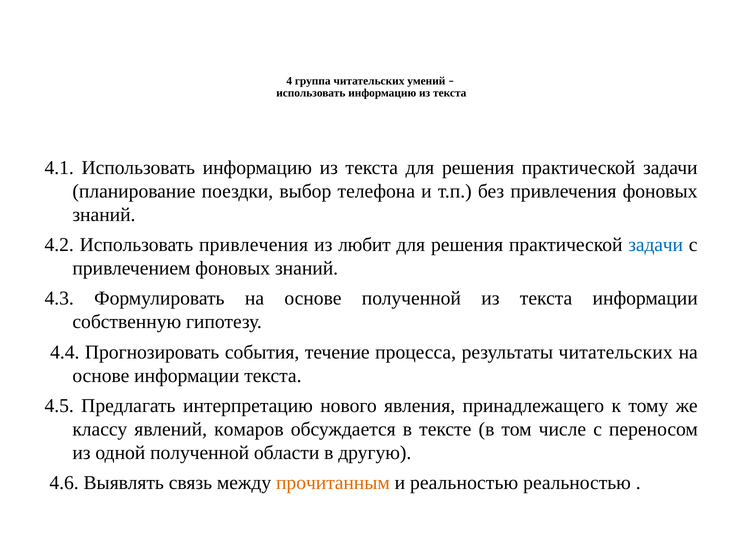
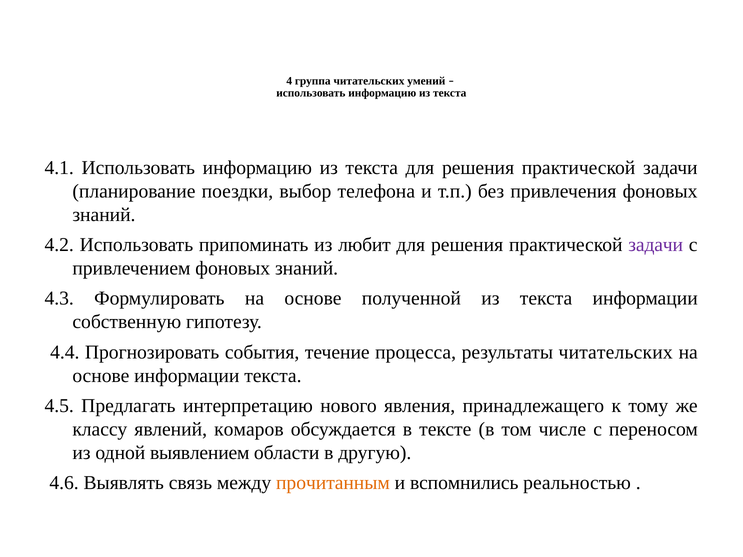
Использовать привлечения: привлечения -> припоминать
задачи at (656, 245) colour: blue -> purple
одной полученной: полученной -> выявлением
и реальностью: реальностью -> вспомнились
